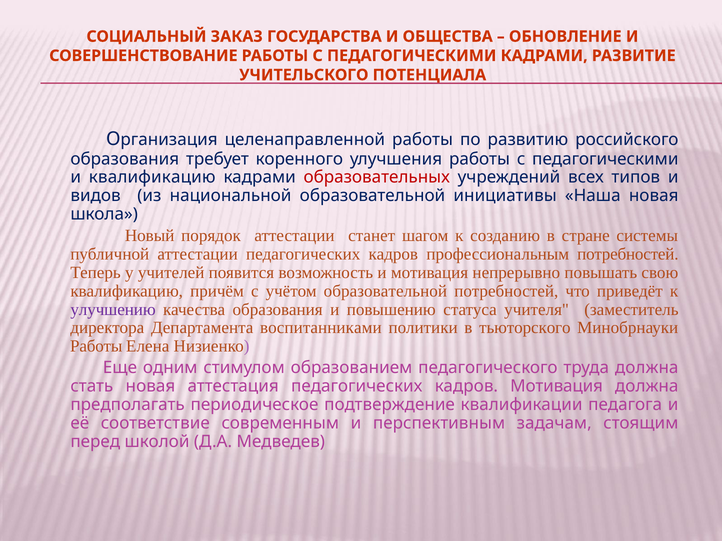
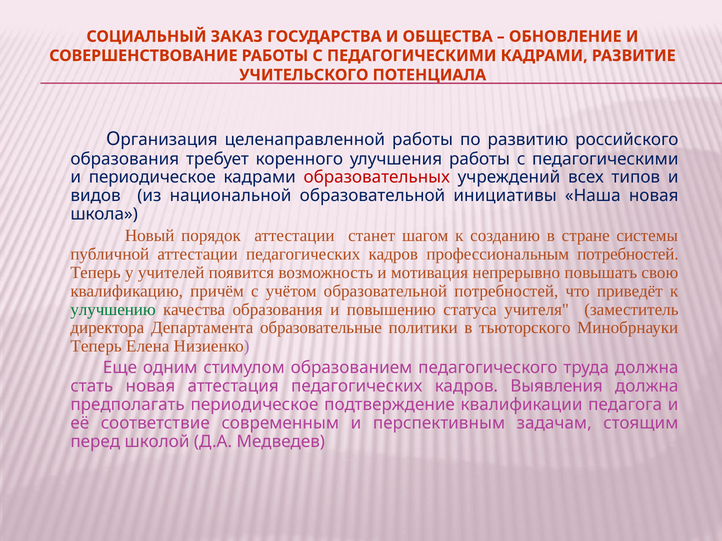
и квалификацию: квалификацию -> периодическое
улучшению colour: purple -> green
воспитанниками: воспитанниками -> образовательные
Работы at (96, 347): Работы -> Теперь
кадров Мотивация: Мотивация -> Выявления
